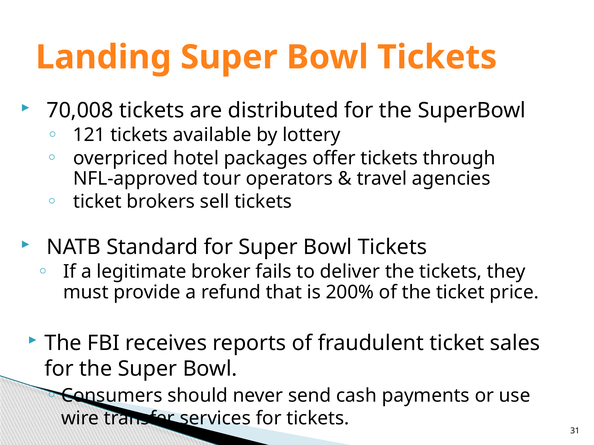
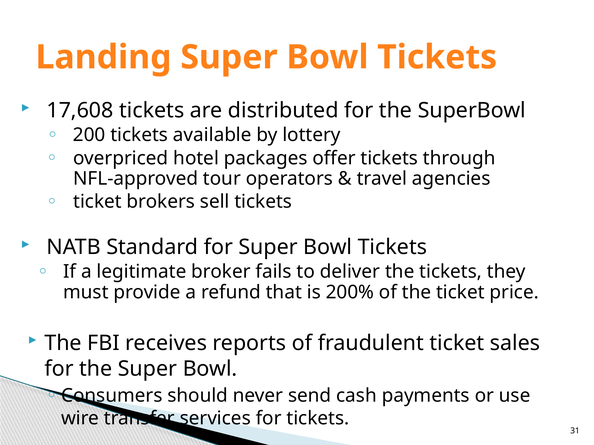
70,008: 70,008 -> 17,608
121: 121 -> 200
